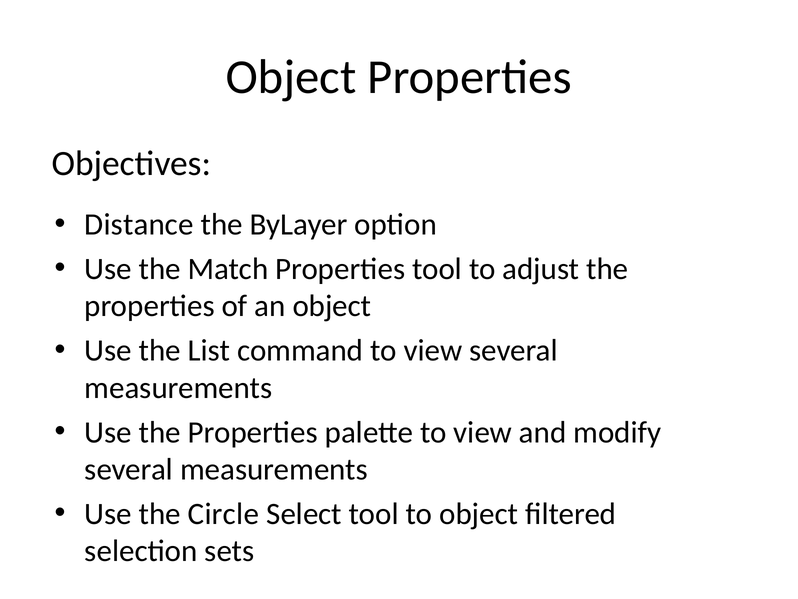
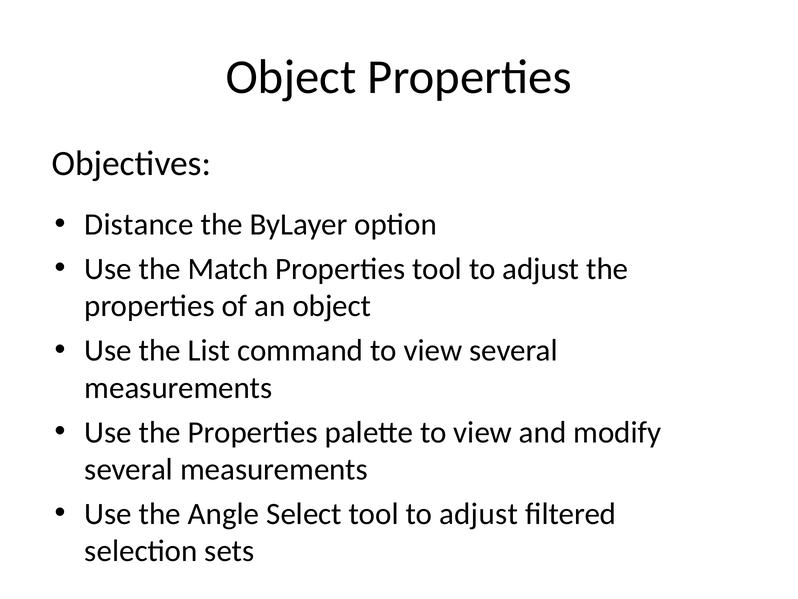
Circle: Circle -> Angle
Select tool to object: object -> adjust
